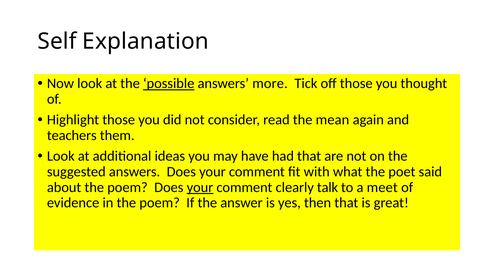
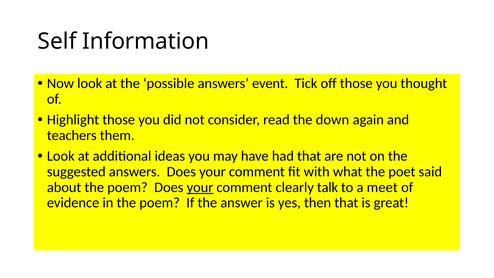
Explanation: Explanation -> Information
possible underline: present -> none
more: more -> event
mean: mean -> down
